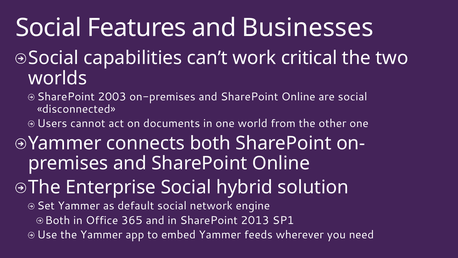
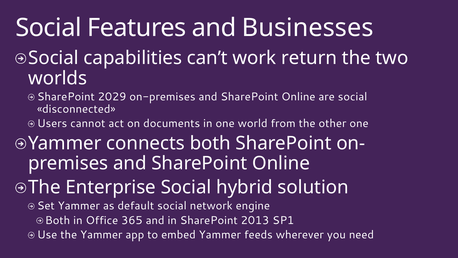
critical: critical -> return
2003: 2003 -> 2029
